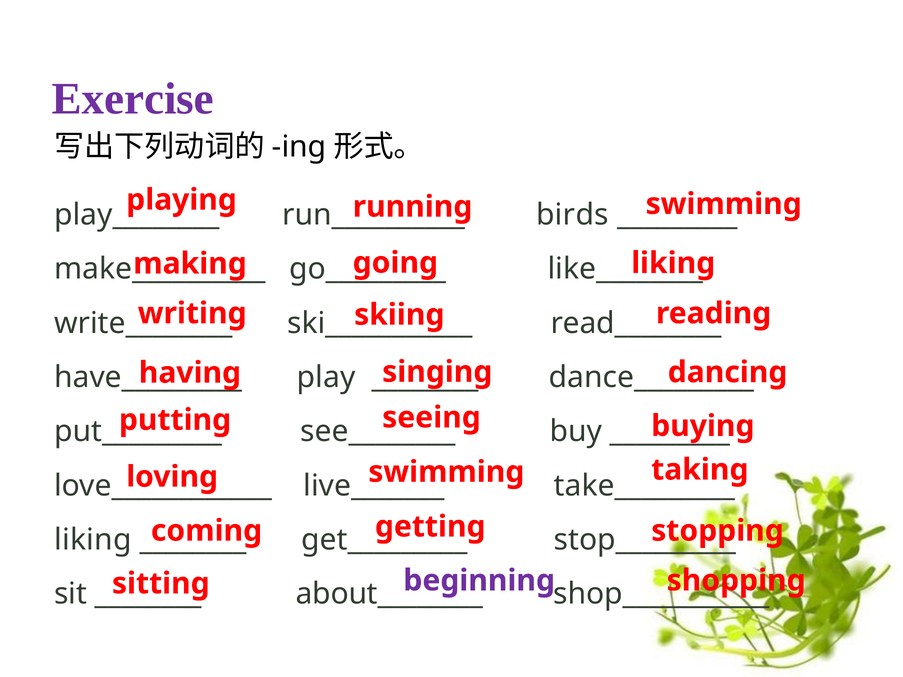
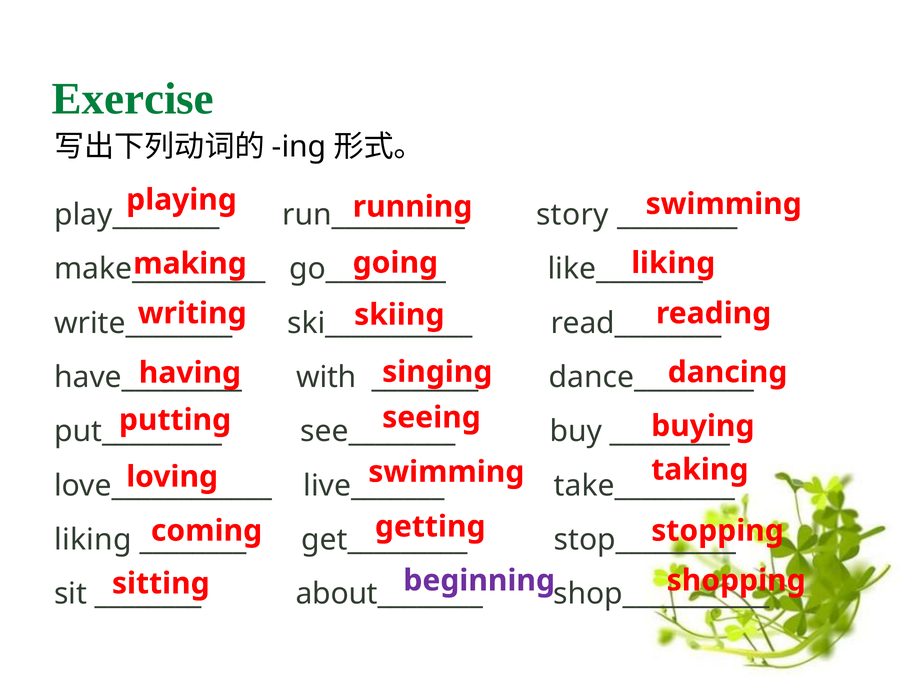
Exercise colour: purple -> green
birds: birds -> story
play: play -> with
